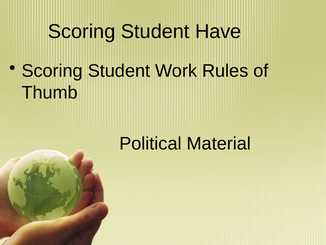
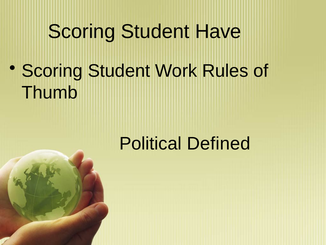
Material: Material -> Defined
